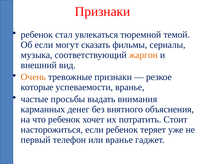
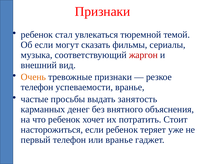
жаргон colour: orange -> red
которые at (37, 87): которые -> телефон
внимания: внимания -> занятость
